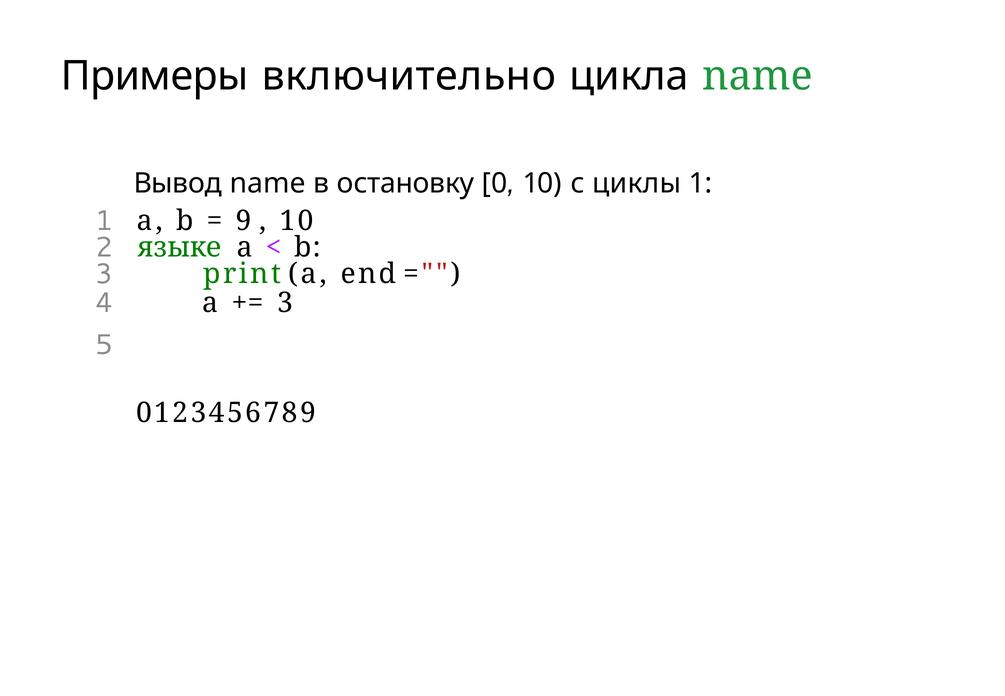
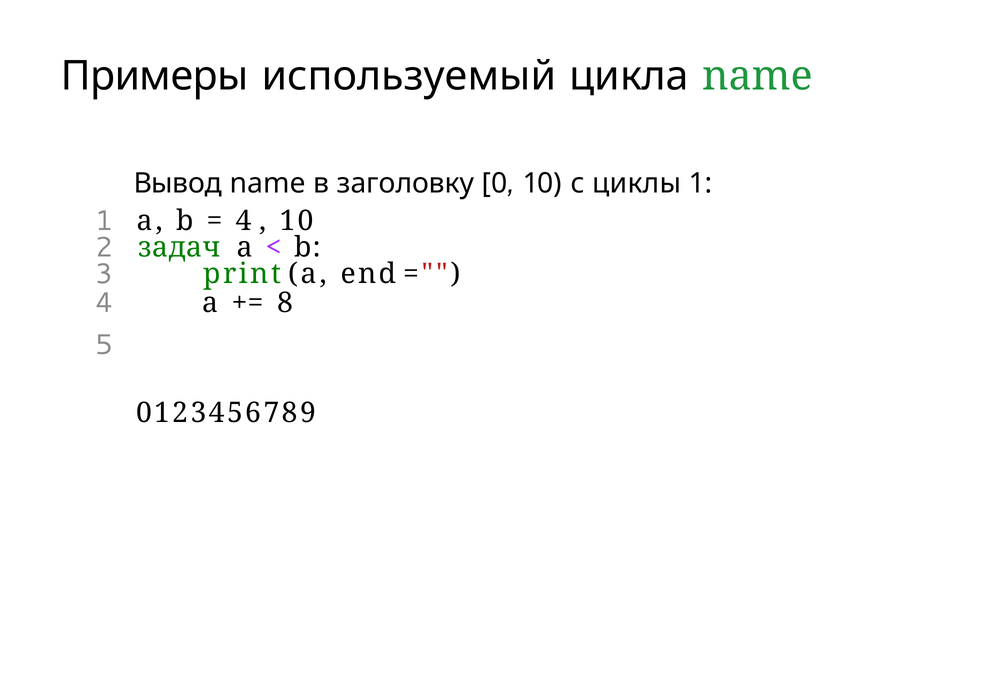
включительно: включительно -> используемый
остановку: остановку -> заголовку
9 at (244, 221): 9 -> 4
языке: языке -> задач
3 at (285, 303): 3 -> 8
